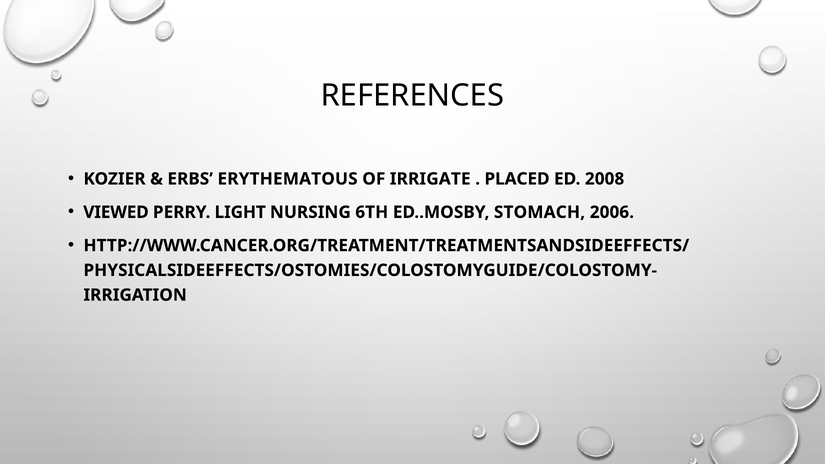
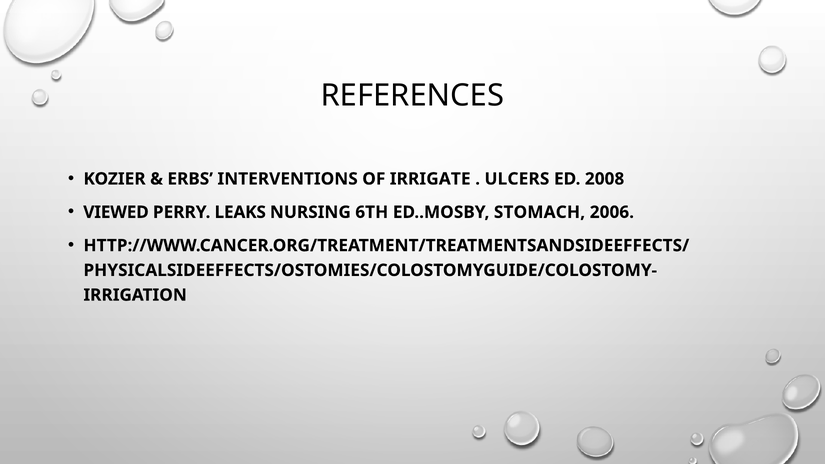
ERYTHEMATOUS: ERYTHEMATOUS -> INTERVENTIONS
PLACED: PLACED -> ULCERS
LIGHT: LIGHT -> LEAKS
